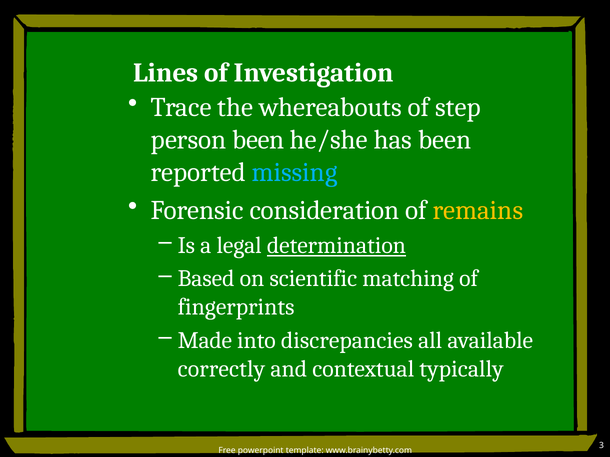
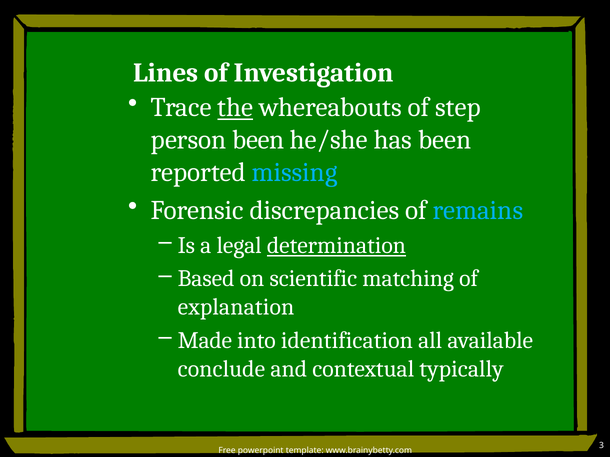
the underline: none -> present
consideration: consideration -> discrepancies
remains colour: yellow -> light blue
fingerprints: fingerprints -> explanation
discrepancies: discrepancies -> identification
correctly: correctly -> conclude
